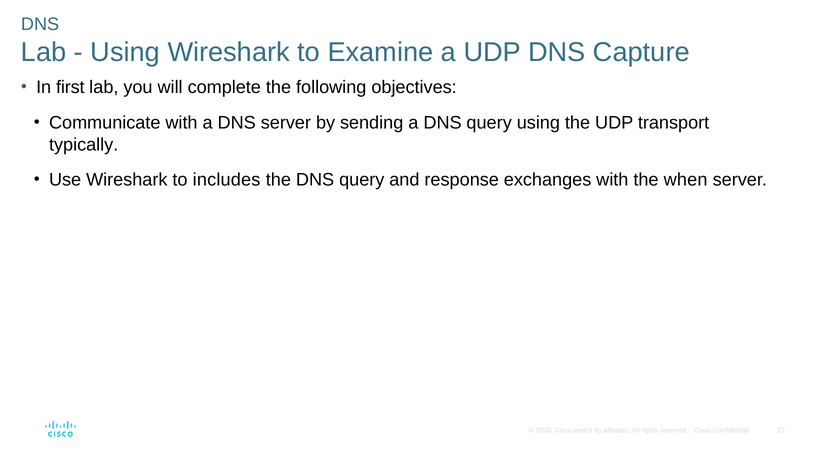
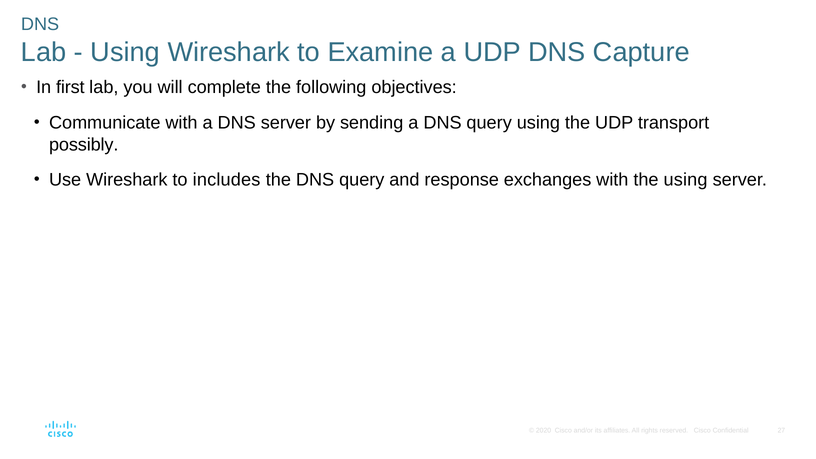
typically: typically -> possibly
the when: when -> using
